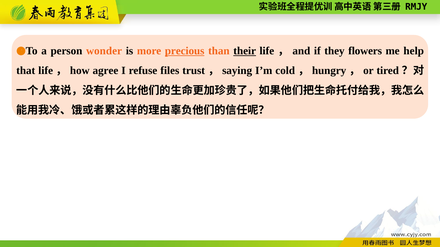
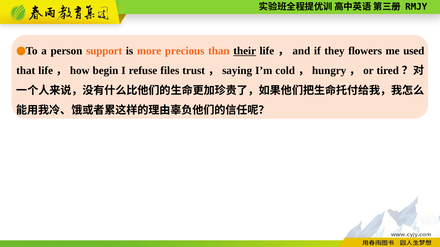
wonder: wonder -> support
precious underline: present -> none
help: help -> used
agree: agree -> begin
